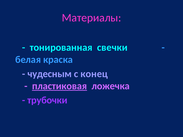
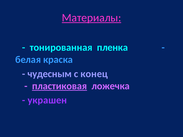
Материалы underline: none -> present
свечки: свечки -> пленка
трубочки: трубочки -> украшен
